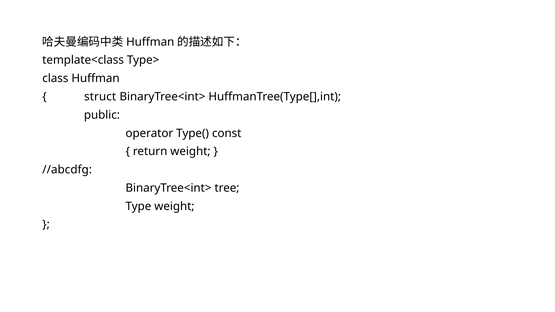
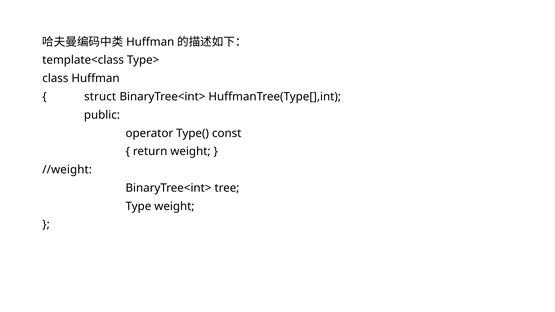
//abcdfg: //abcdfg -> //weight
